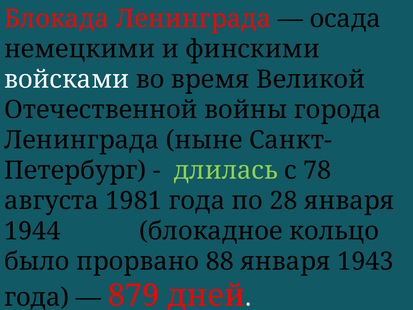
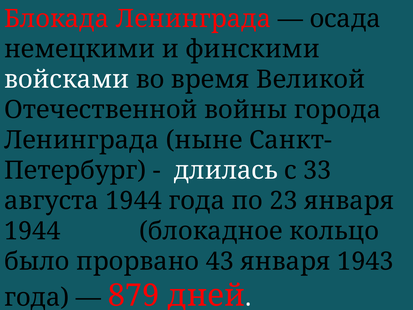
длилась colour: light green -> white
78: 78 -> 33
августа 1981: 1981 -> 1944
28: 28 -> 23
88: 88 -> 43
